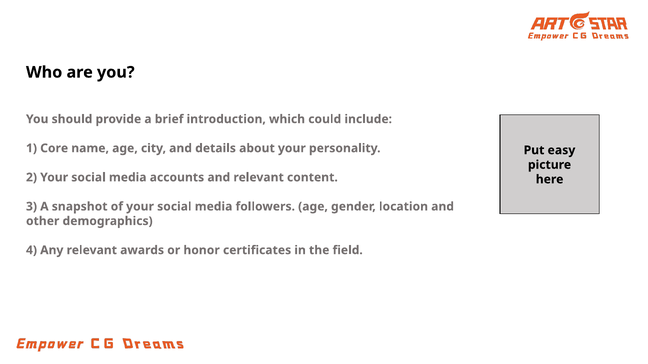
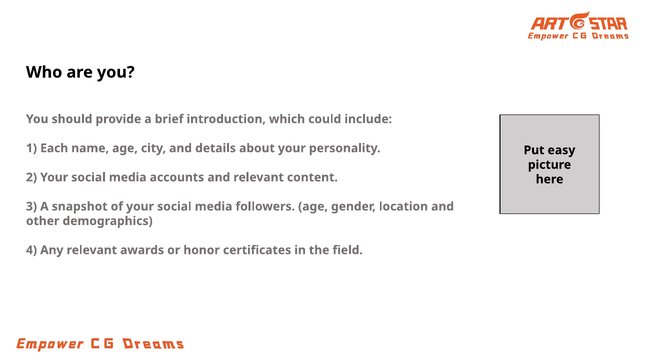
Core: Core -> Each
